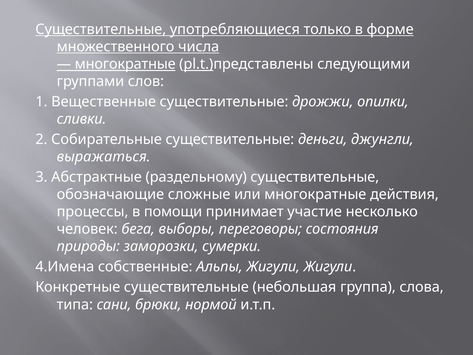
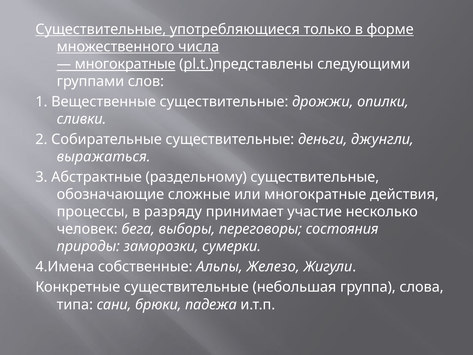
помощи: помощи -> разряду
Альпы Жигули: Жигули -> Железо
нормой: нормой -> падежа
